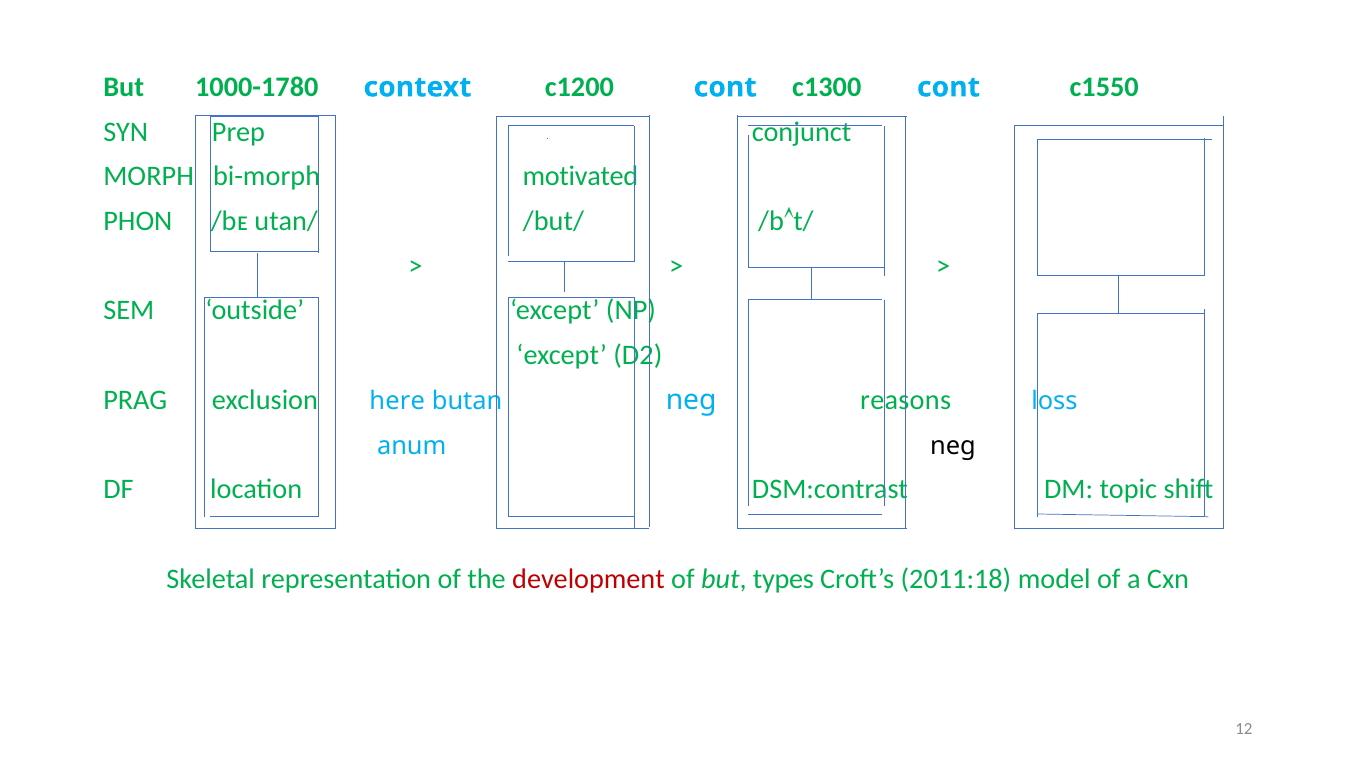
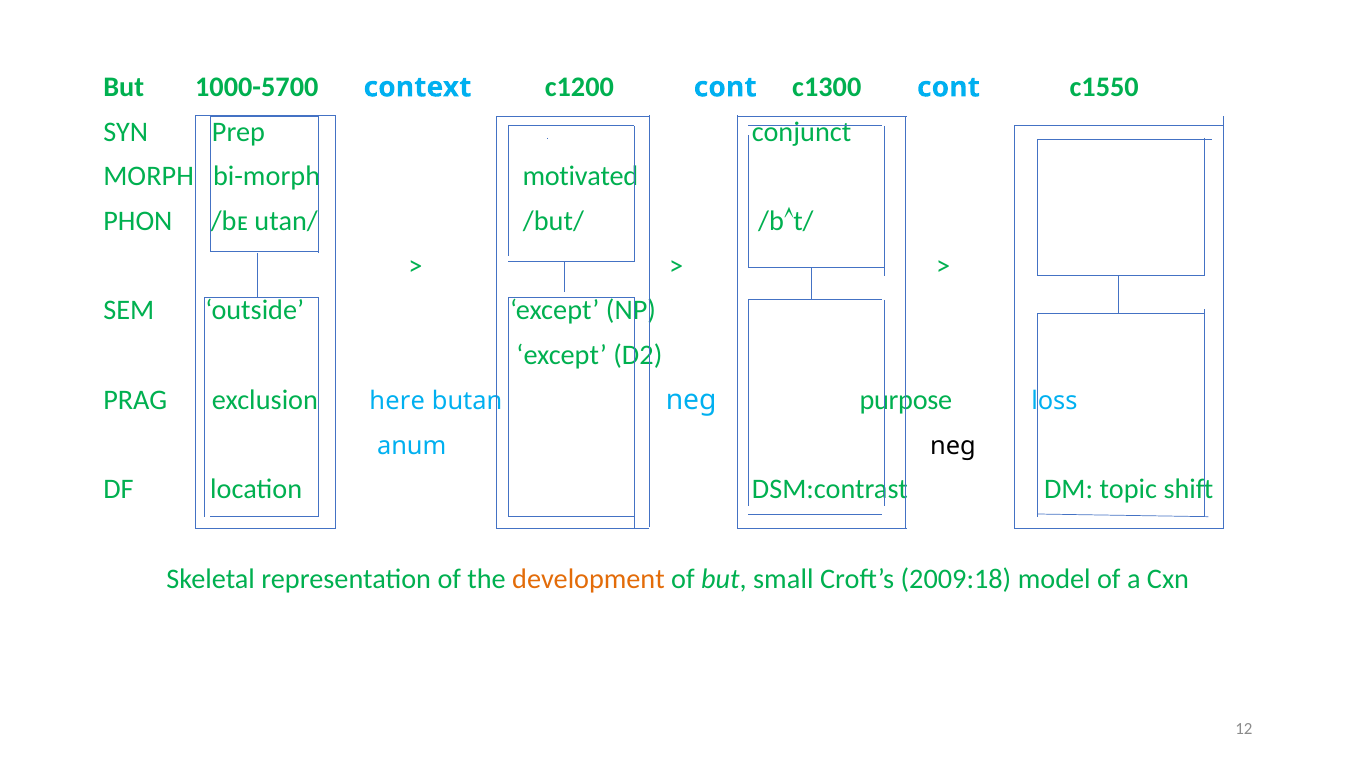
1000-1780: 1000-1780 -> 1000-5700
reasons: reasons -> purpose
development colour: red -> orange
types: types -> small
2011:18: 2011:18 -> 2009:18
